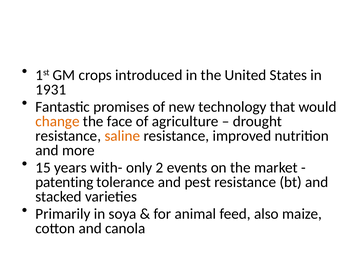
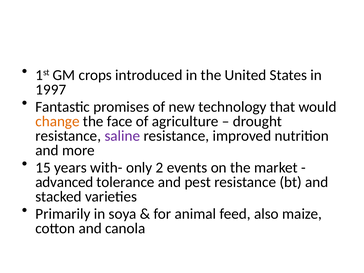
1931: 1931 -> 1997
saline colour: orange -> purple
patenting: patenting -> advanced
